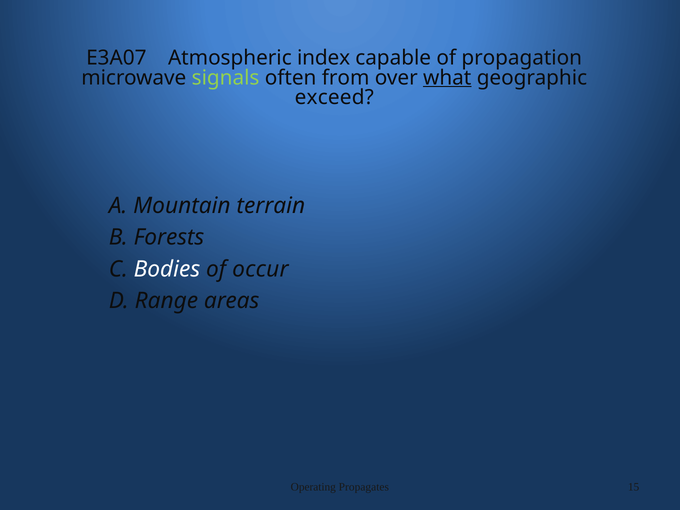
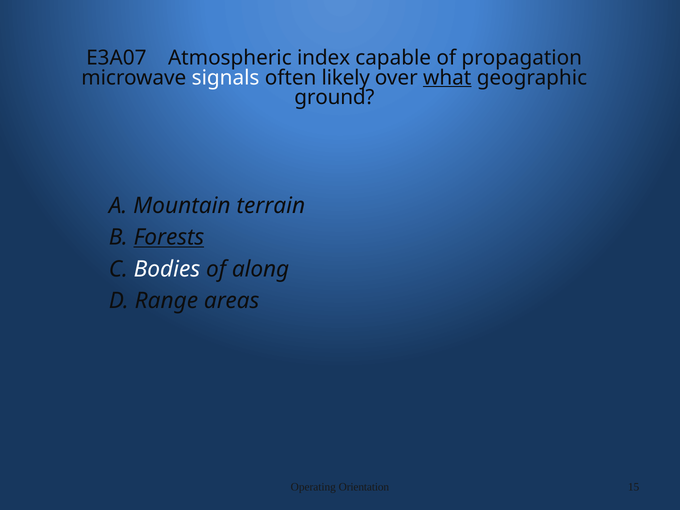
signals colour: light green -> white
from: from -> likely
exceed: exceed -> ground
Forests underline: none -> present
occur: occur -> along
Propagates: Propagates -> Orientation
